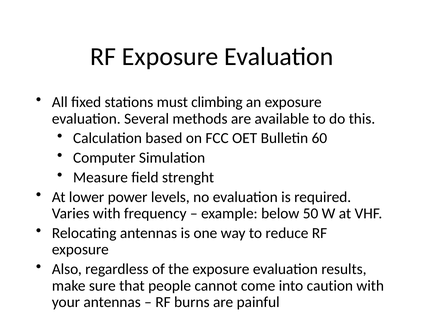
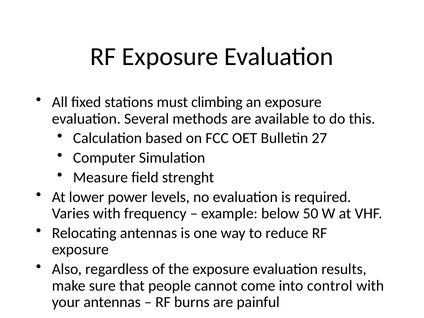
60: 60 -> 27
caution: caution -> control
